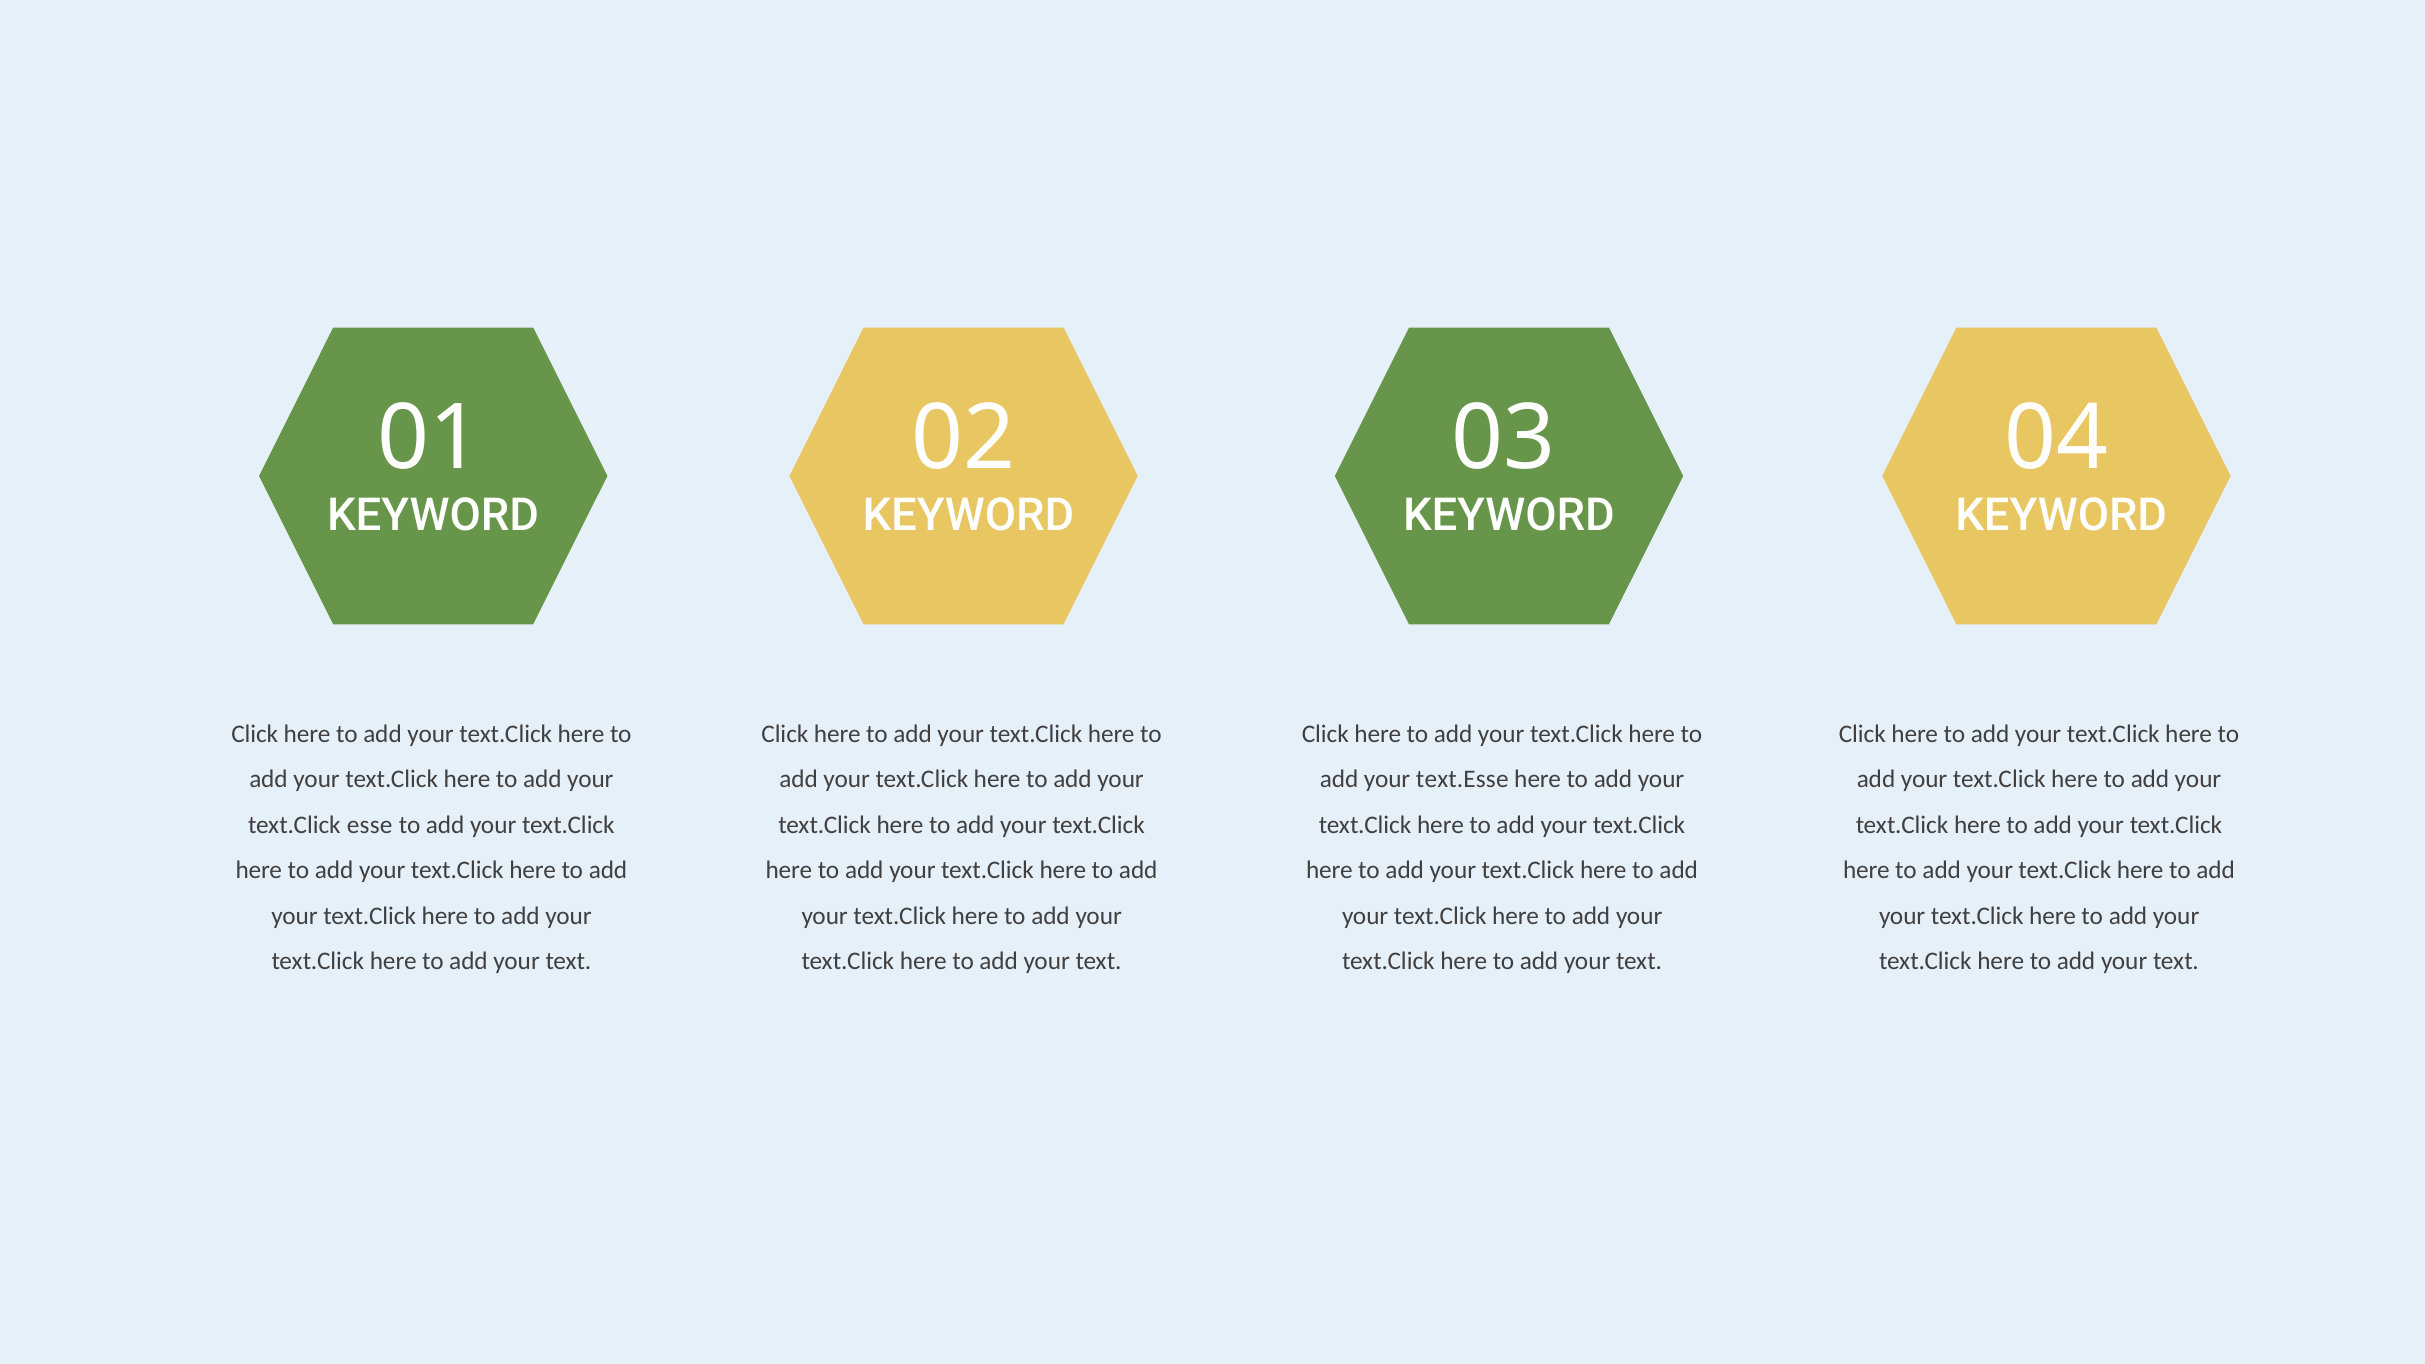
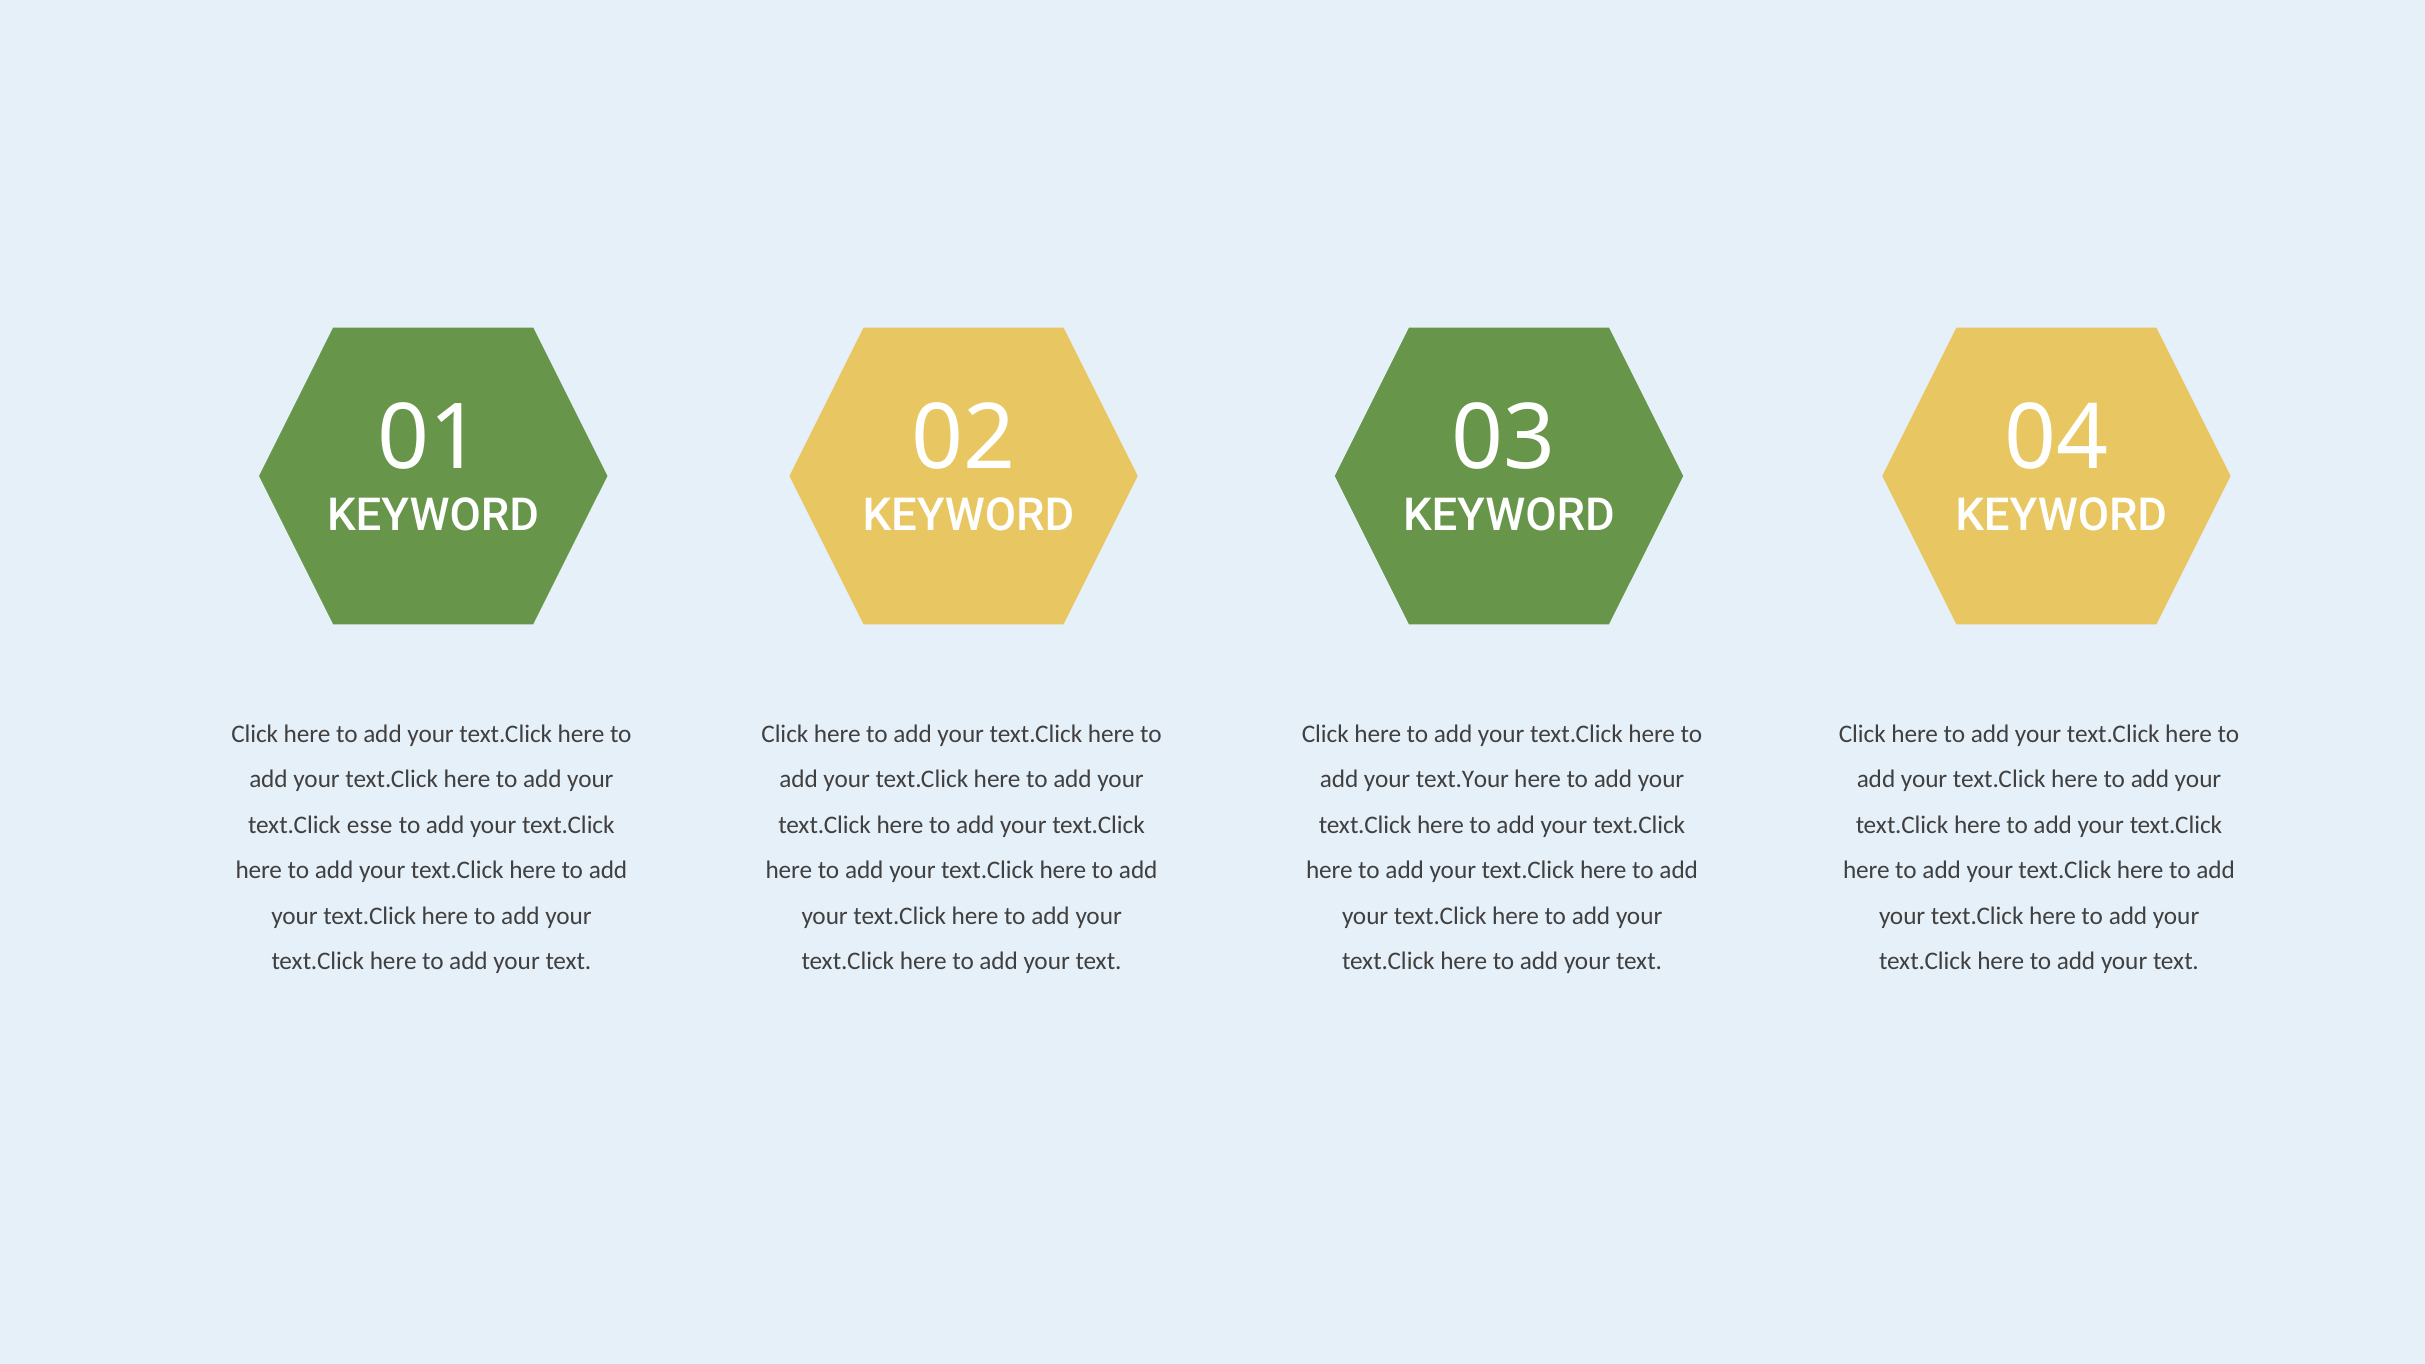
text.Esse: text.Esse -> text.Your
